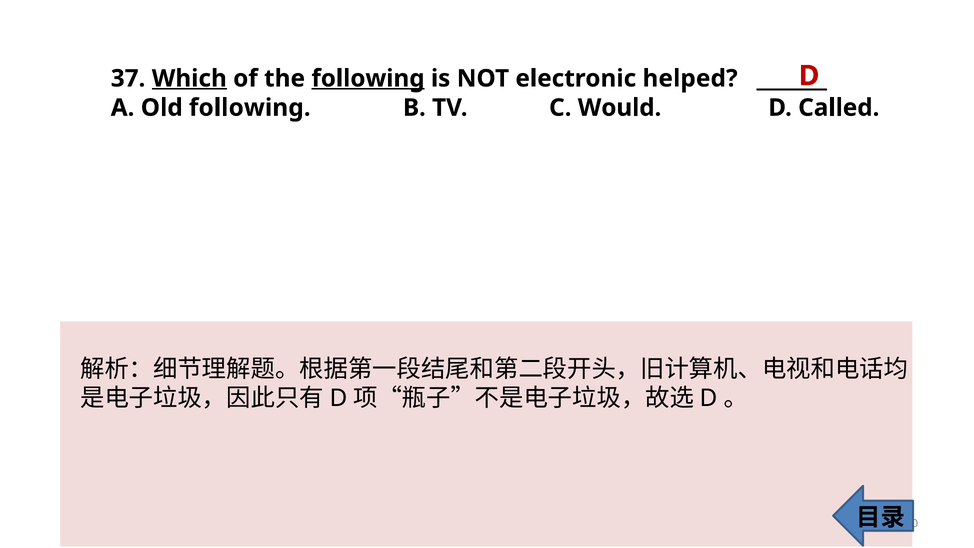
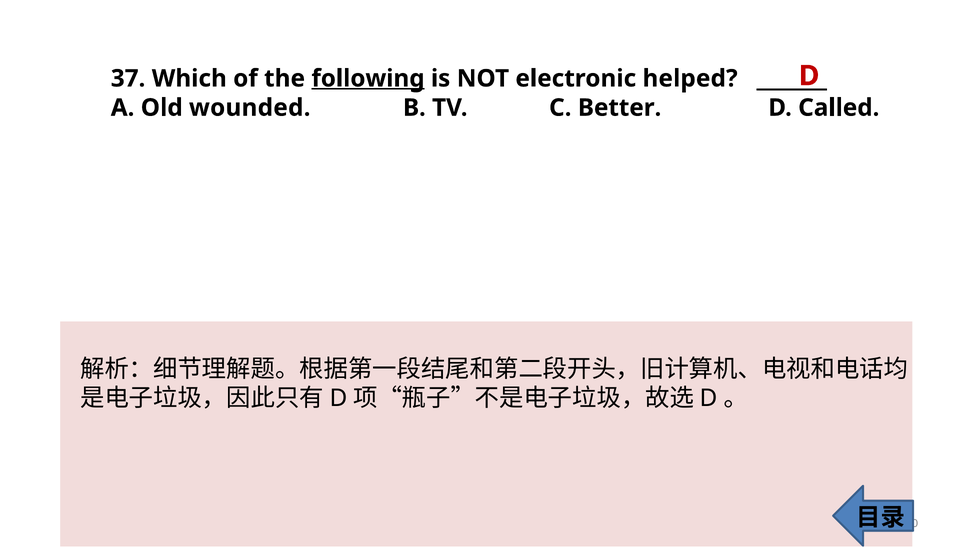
Which underline: present -> none
Old following: following -> wounded
Would: Would -> Better
